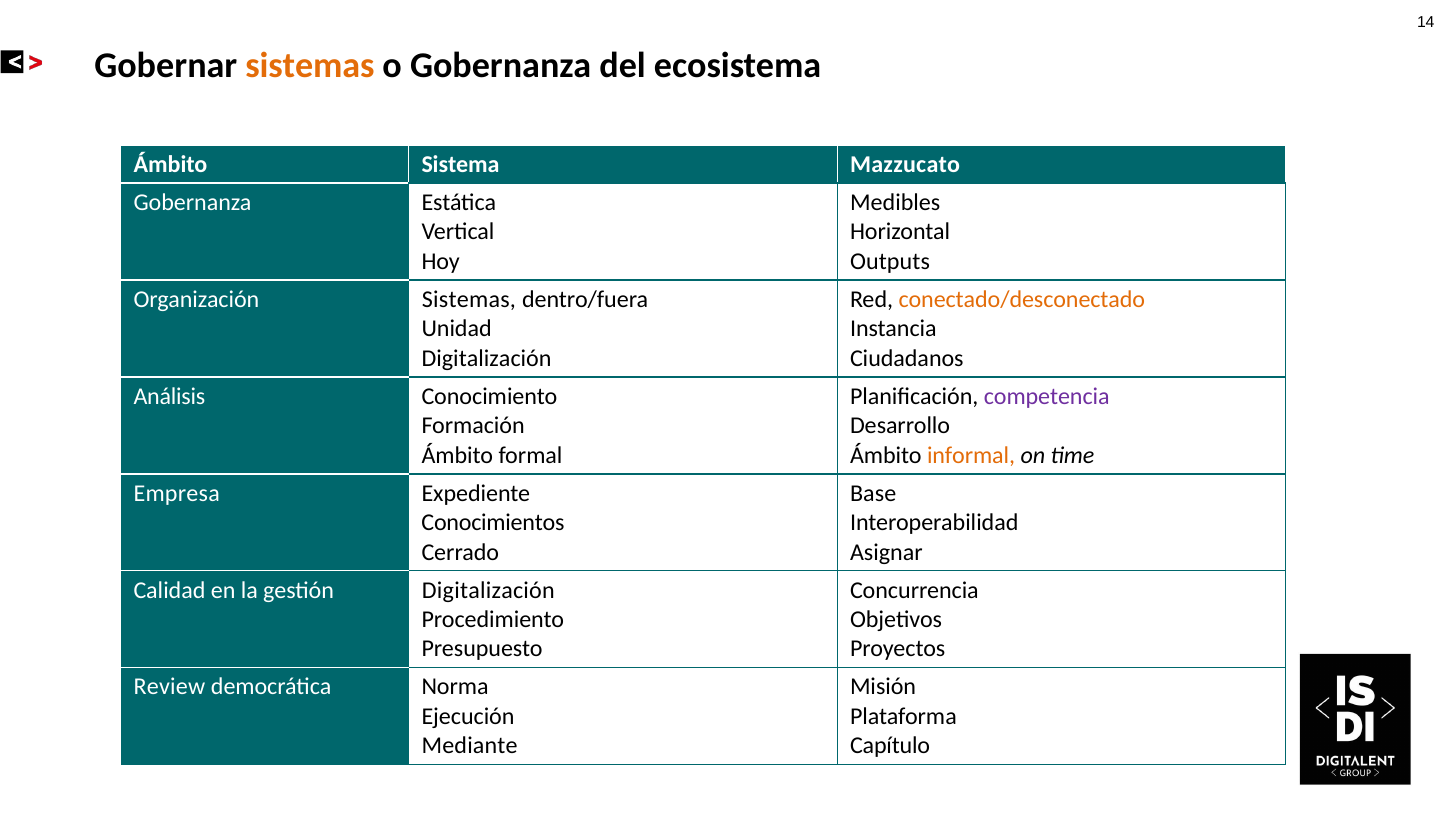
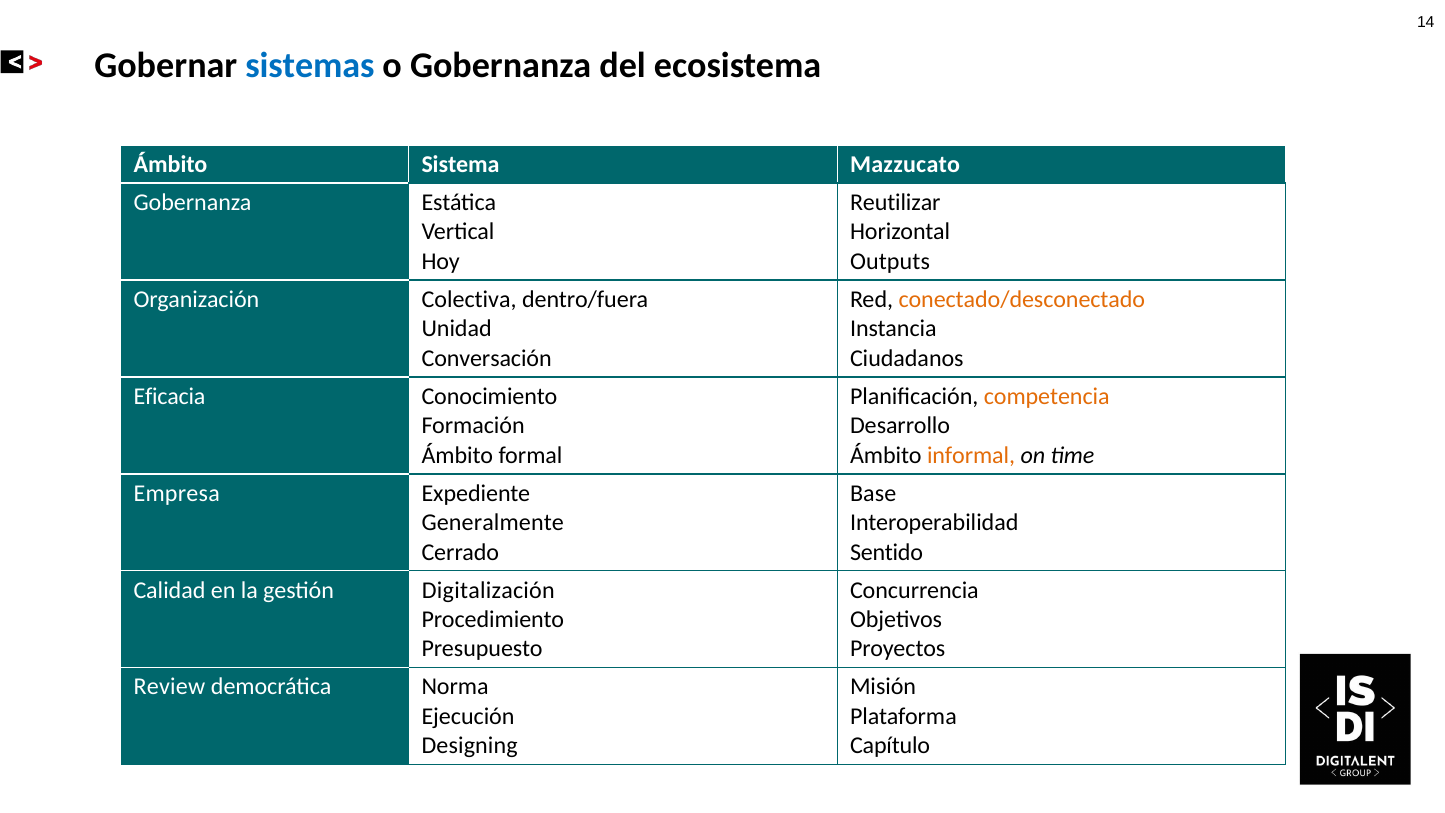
sistemas at (310, 66) colour: orange -> blue
Medibles: Medibles -> Reutilizar
Organización Sistemas: Sistemas -> Colectiva
Digitalización at (487, 358): Digitalización -> Conversación
Análisis: Análisis -> Eficacia
competencia colour: purple -> orange
Conocimientos: Conocimientos -> Generalmente
Asignar: Asignar -> Sentido
Mediante: Mediante -> Designing
